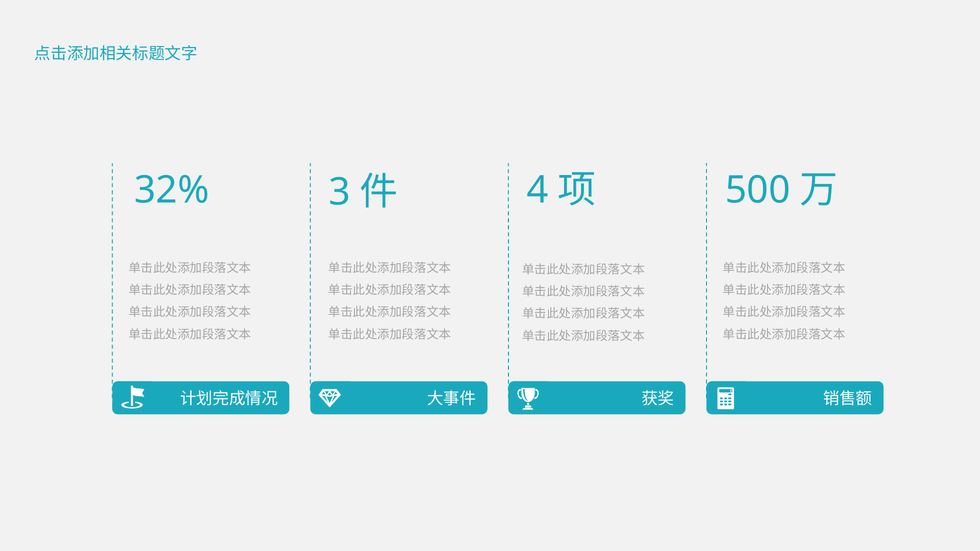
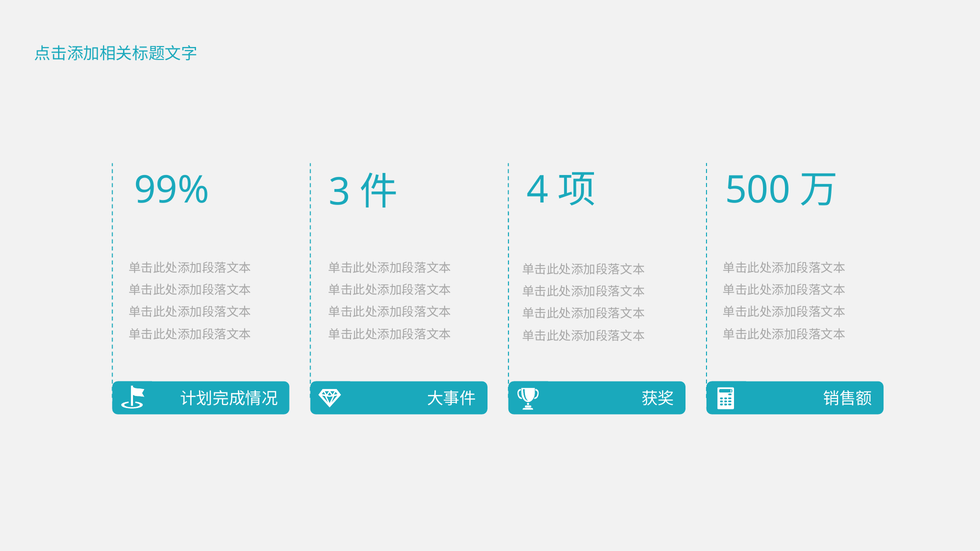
32%: 32% -> 99%
